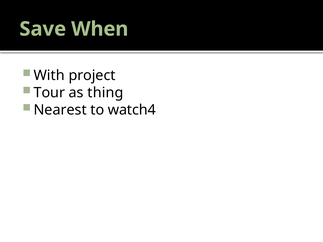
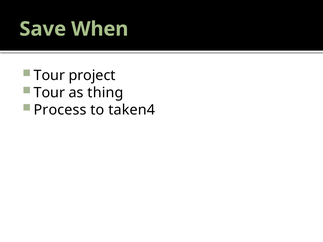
With at (49, 76): With -> Tour
Nearest: Nearest -> Process
watch4: watch4 -> taken4
